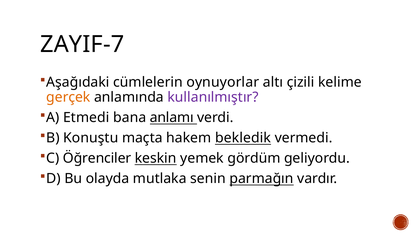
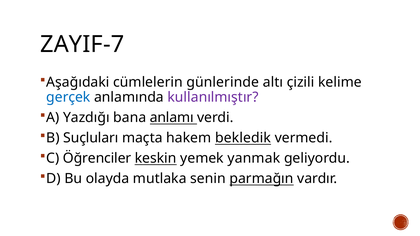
oynuyorlar: oynuyorlar -> günlerinde
gerçek colour: orange -> blue
Etmedi: Etmedi -> Yazdığı
Konuştu: Konuştu -> Suçluları
gördüm: gördüm -> yanmak
